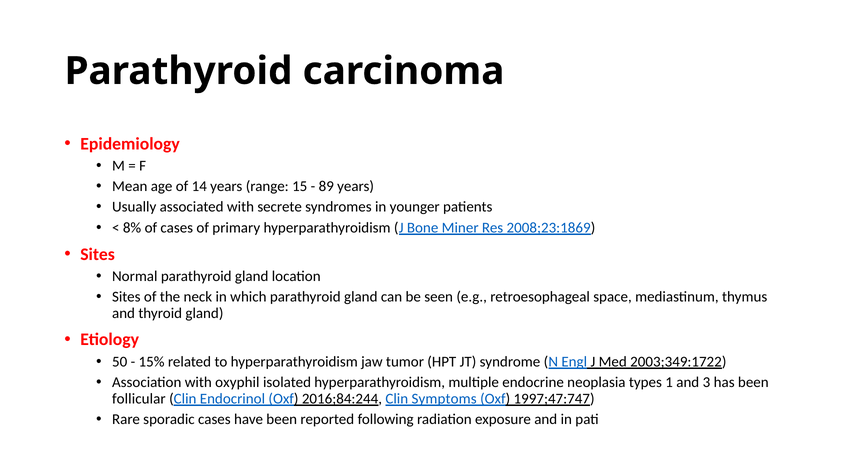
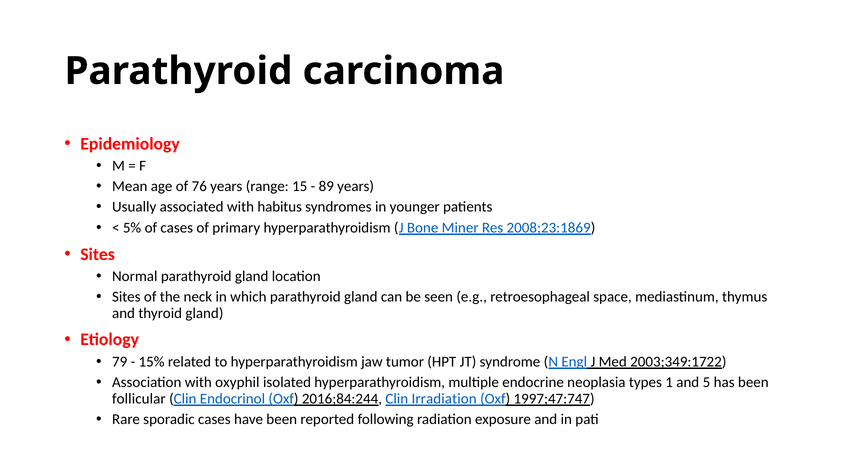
14: 14 -> 76
secrete: secrete -> habitus
8%: 8% -> 5%
50: 50 -> 79
3: 3 -> 5
Symptoms: Symptoms -> Irradiation
